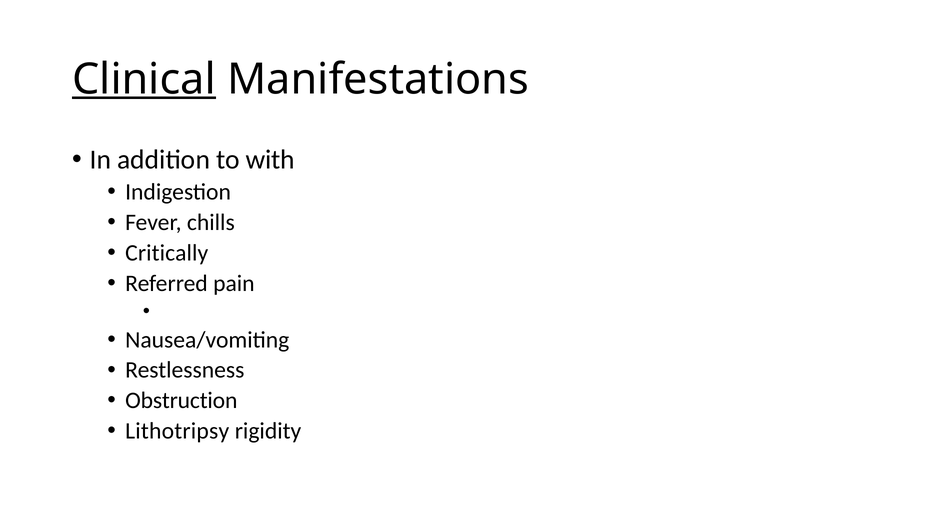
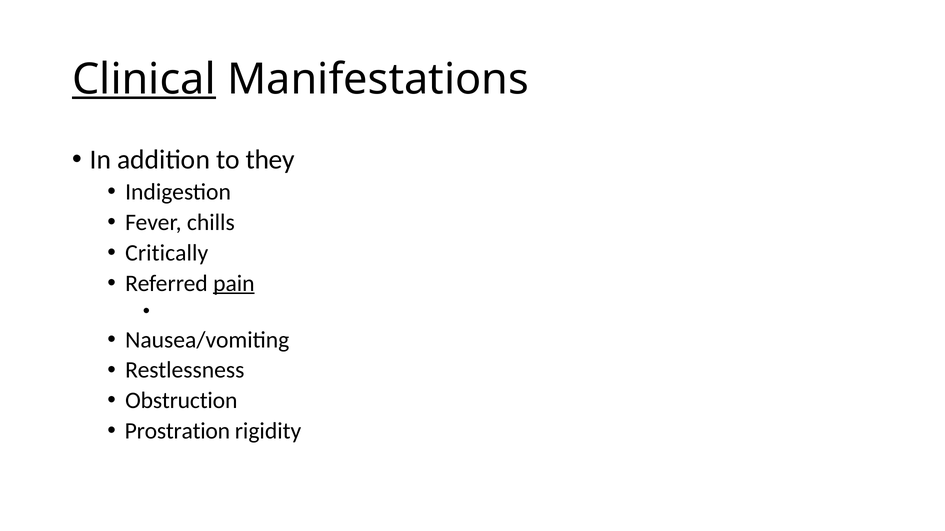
with: with -> they
pain underline: none -> present
Lithotripsy: Lithotripsy -> Prostration
